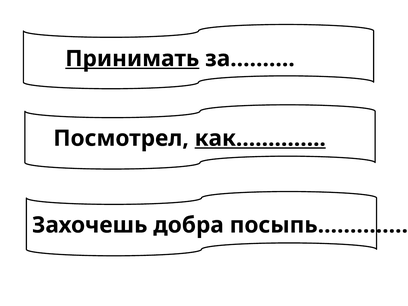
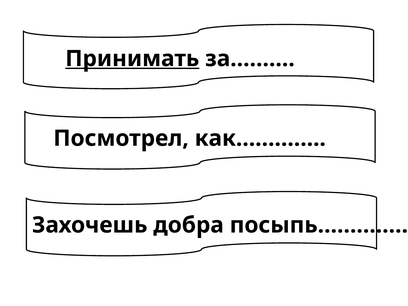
как………… underline: present -> none
